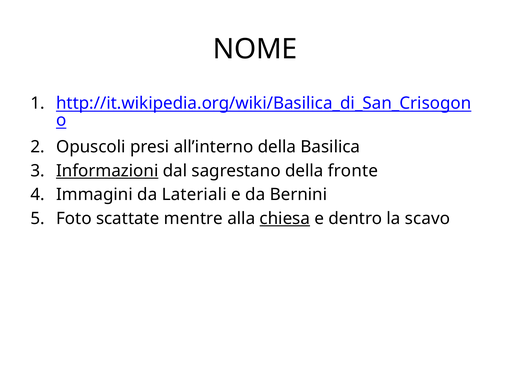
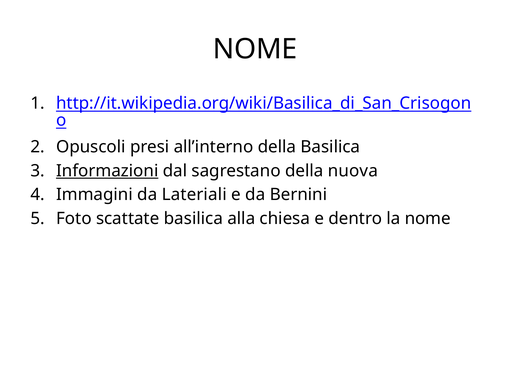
fronte: fronte -> nuova
scattate mentre: mentre -> basilica
chiesa underline: present -> none
la scavo: scavo -> nome
